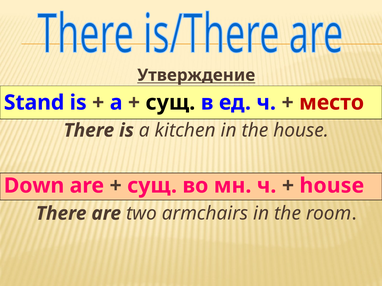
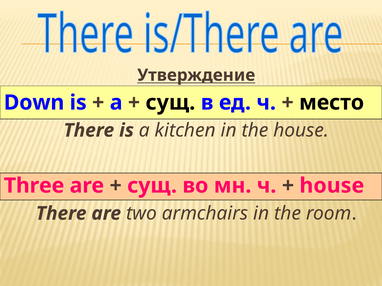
Stand: Stand -> Down
место colour: red -> black
Down: Down -> Three
